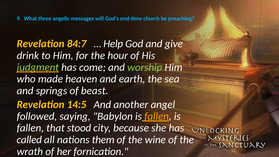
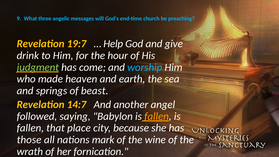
84:7: 84:7 -> 19:7
worship colour: light green -> light blue
14:5: 14:5 -> 14:7
stood: stood -> place
called: called -> those
them: them -> mark
